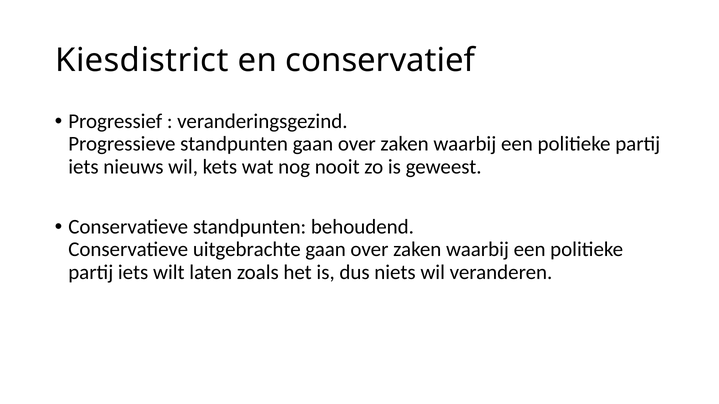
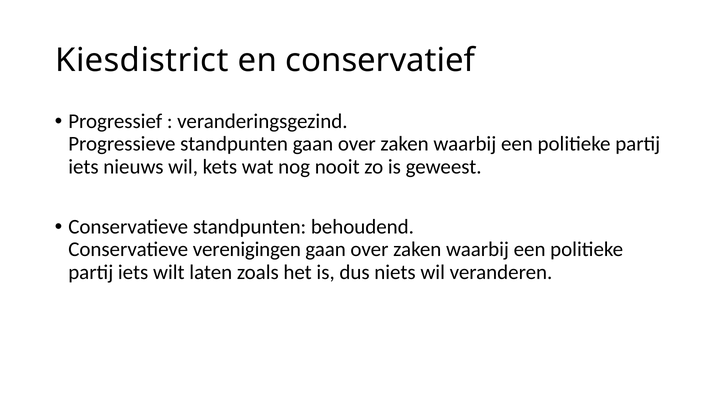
uitgebrachte: uitgebrachte -> verenigingen
